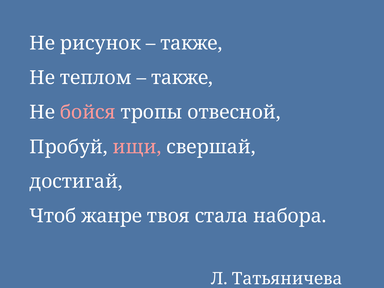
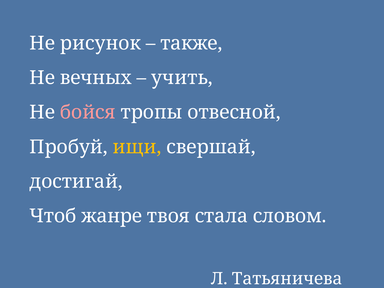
теплом: теплом -> вечных
также at (182, 78): также -> учить
ищи colour: pink -> yellow
набора: набора -> словом
